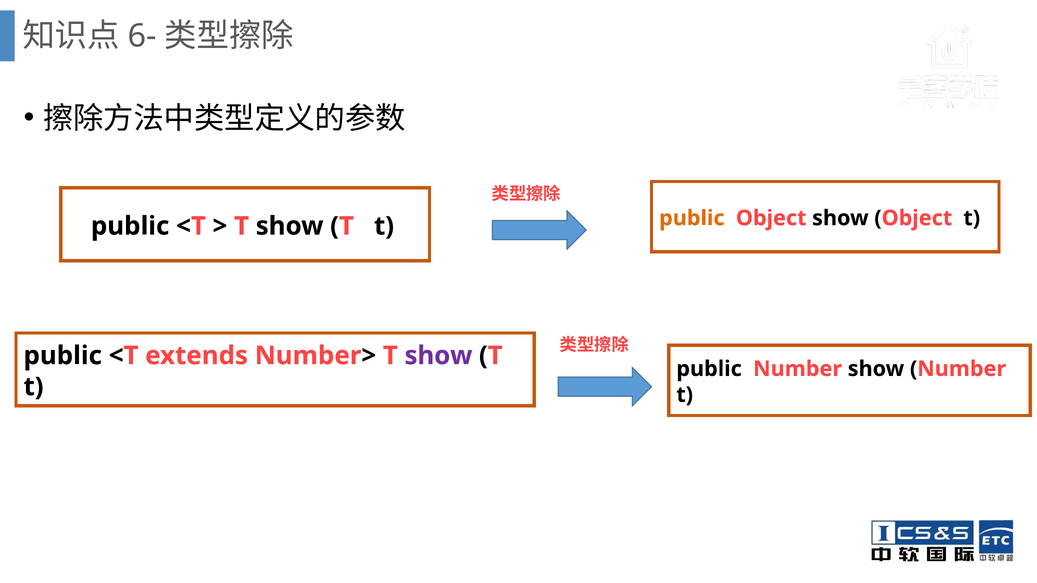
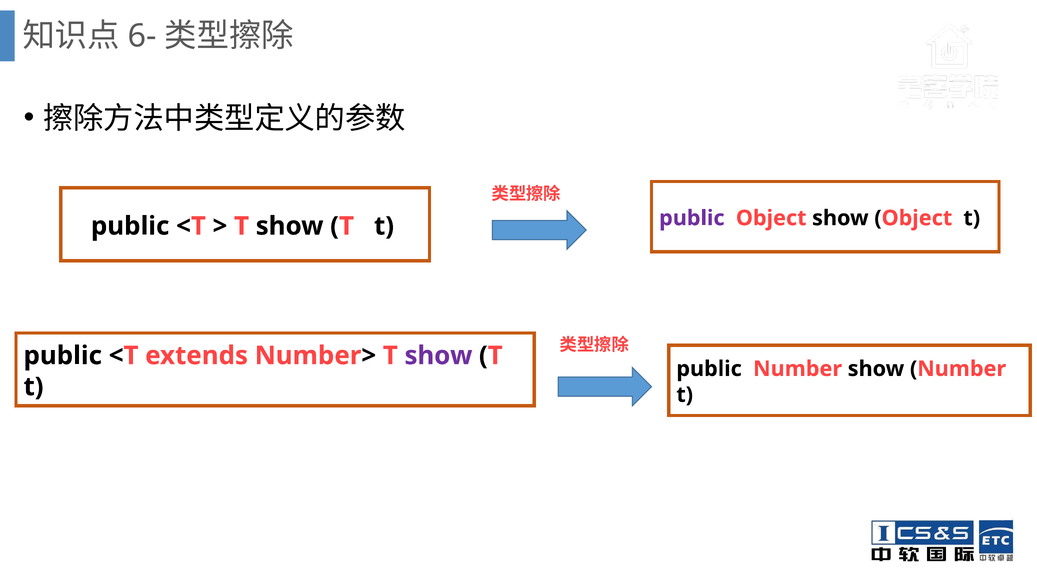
public at (692, 218) colour: orange -> purple
